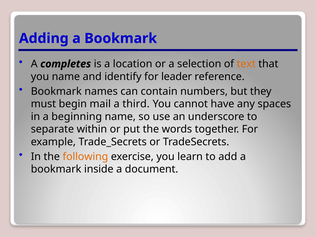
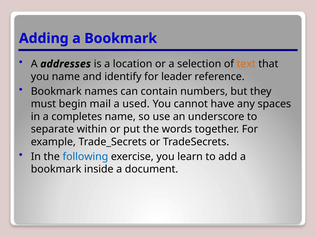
completes: completes -> addresses
third: third -> used
beginning: beginning -> completes
following colour: orange -> blue
